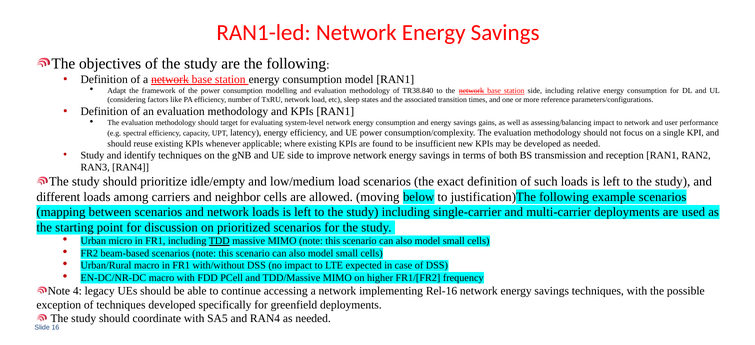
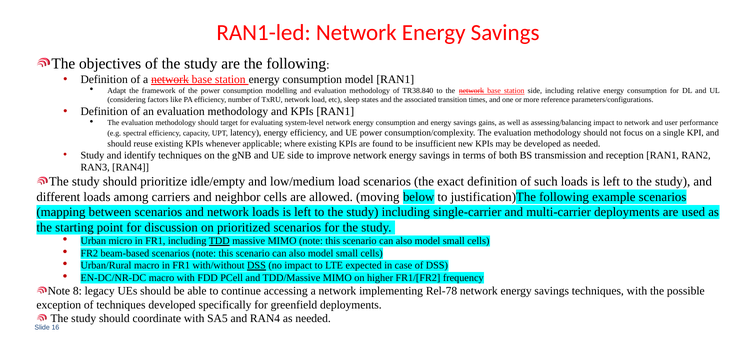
DSS at (256, 266) underline: none -> present
4: 4 -> 8
Rel-16: Rel-16 -> Rel-78
